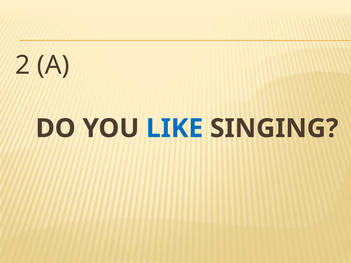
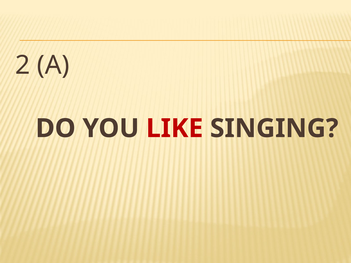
LIKE colour: blue -> red
